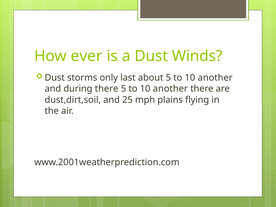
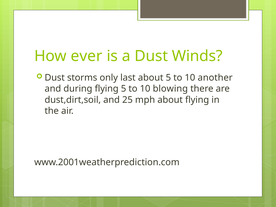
during there: there -> flying
another at (170, 89): another -> blowing
mph plains: plains -> about
